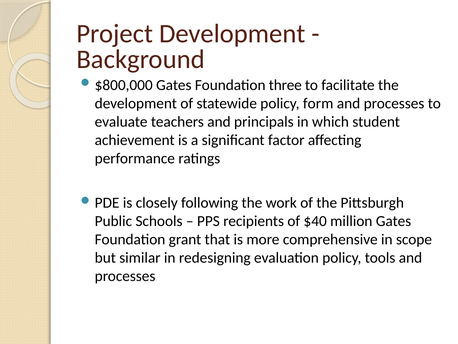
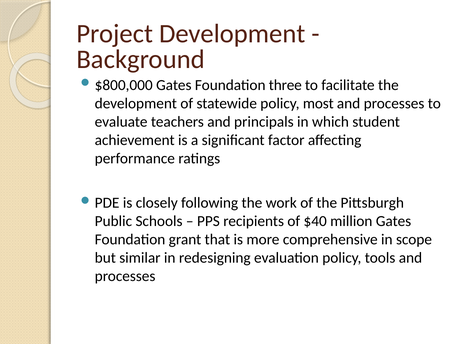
form: form -> most
